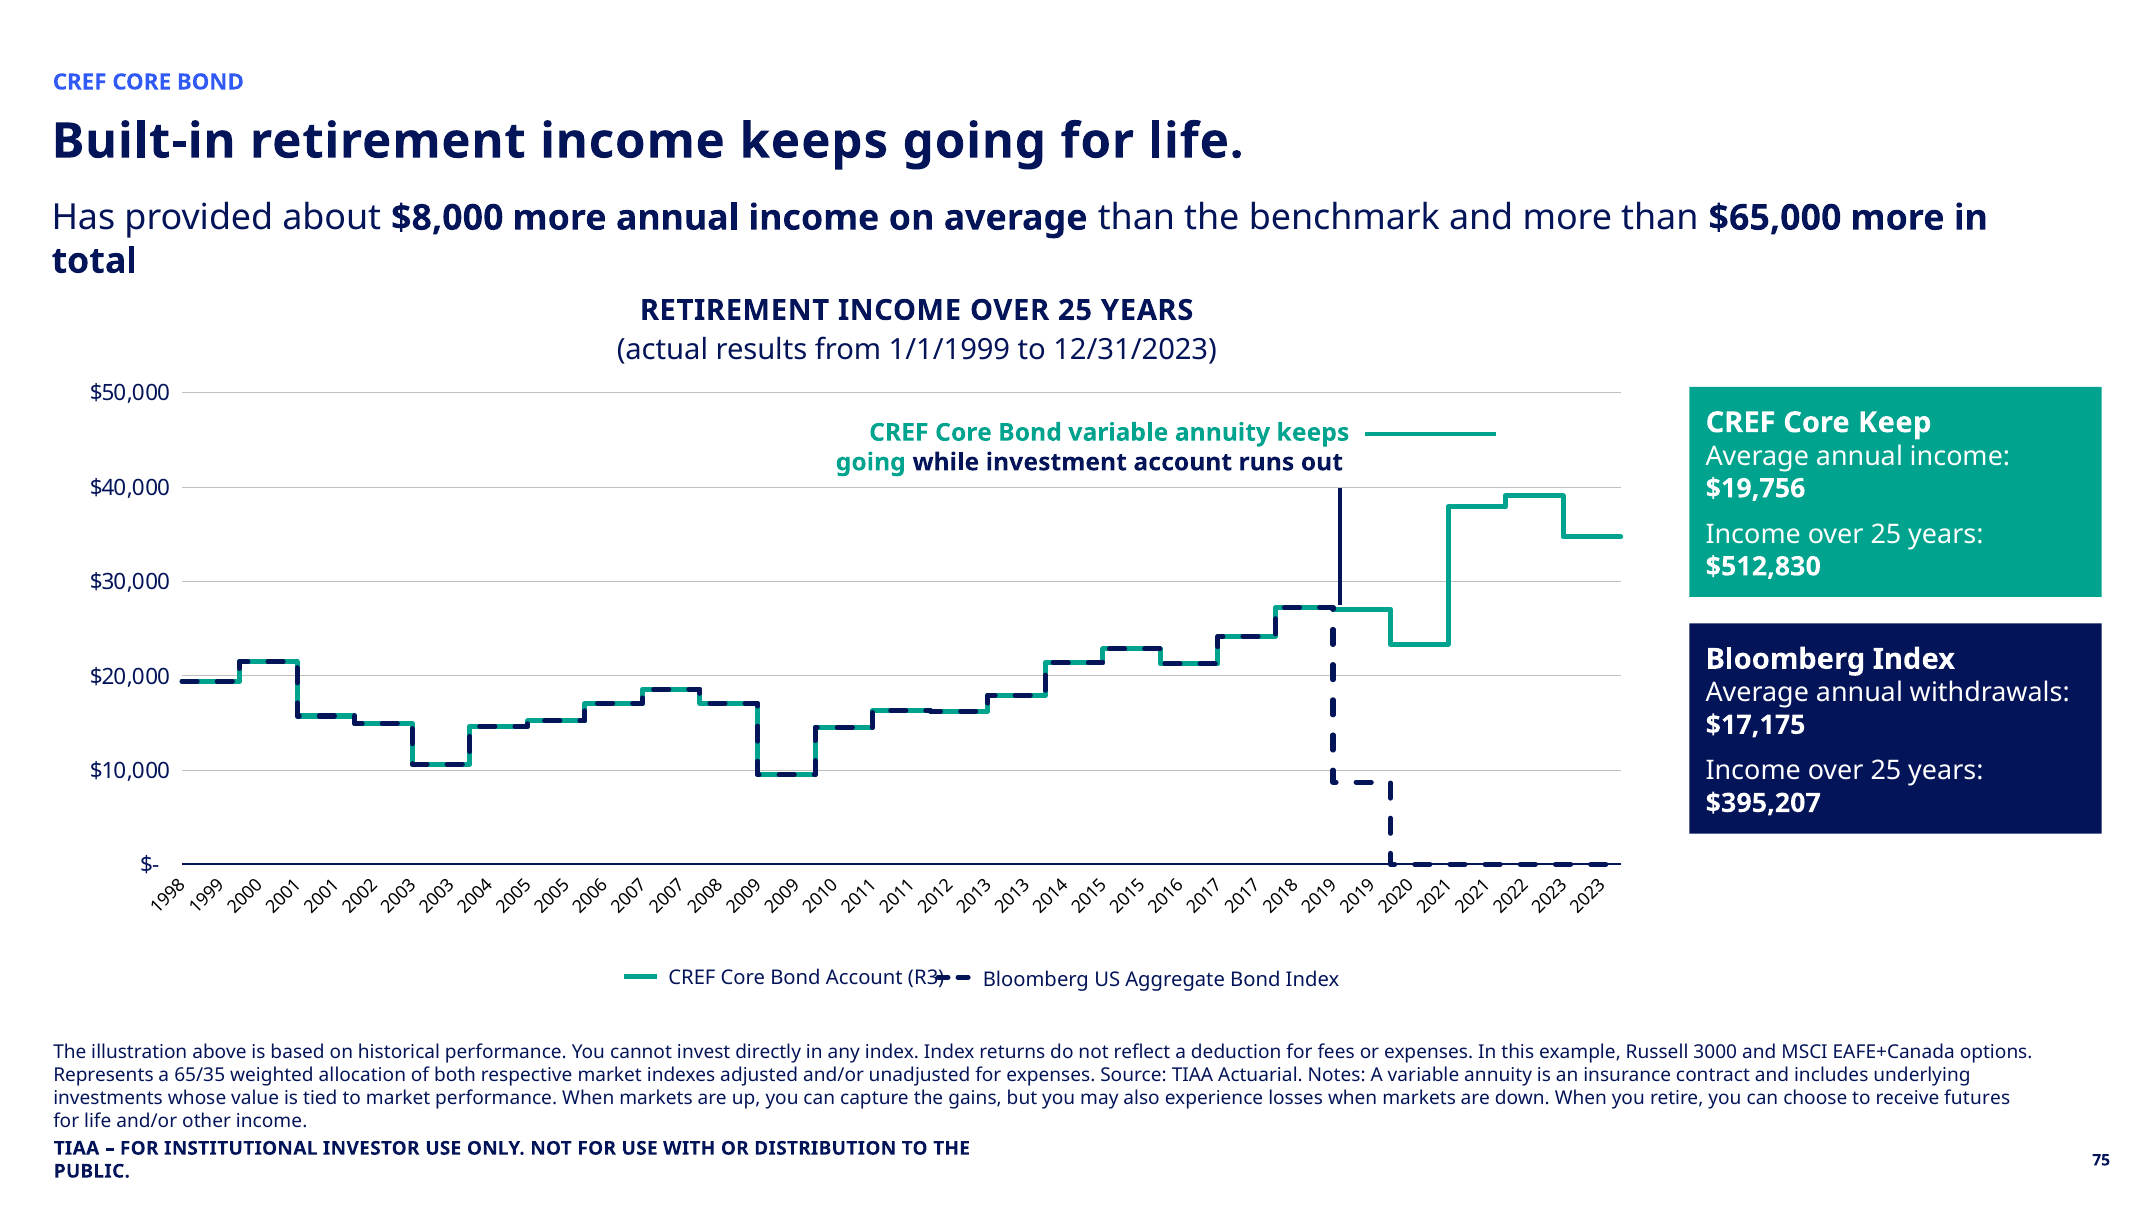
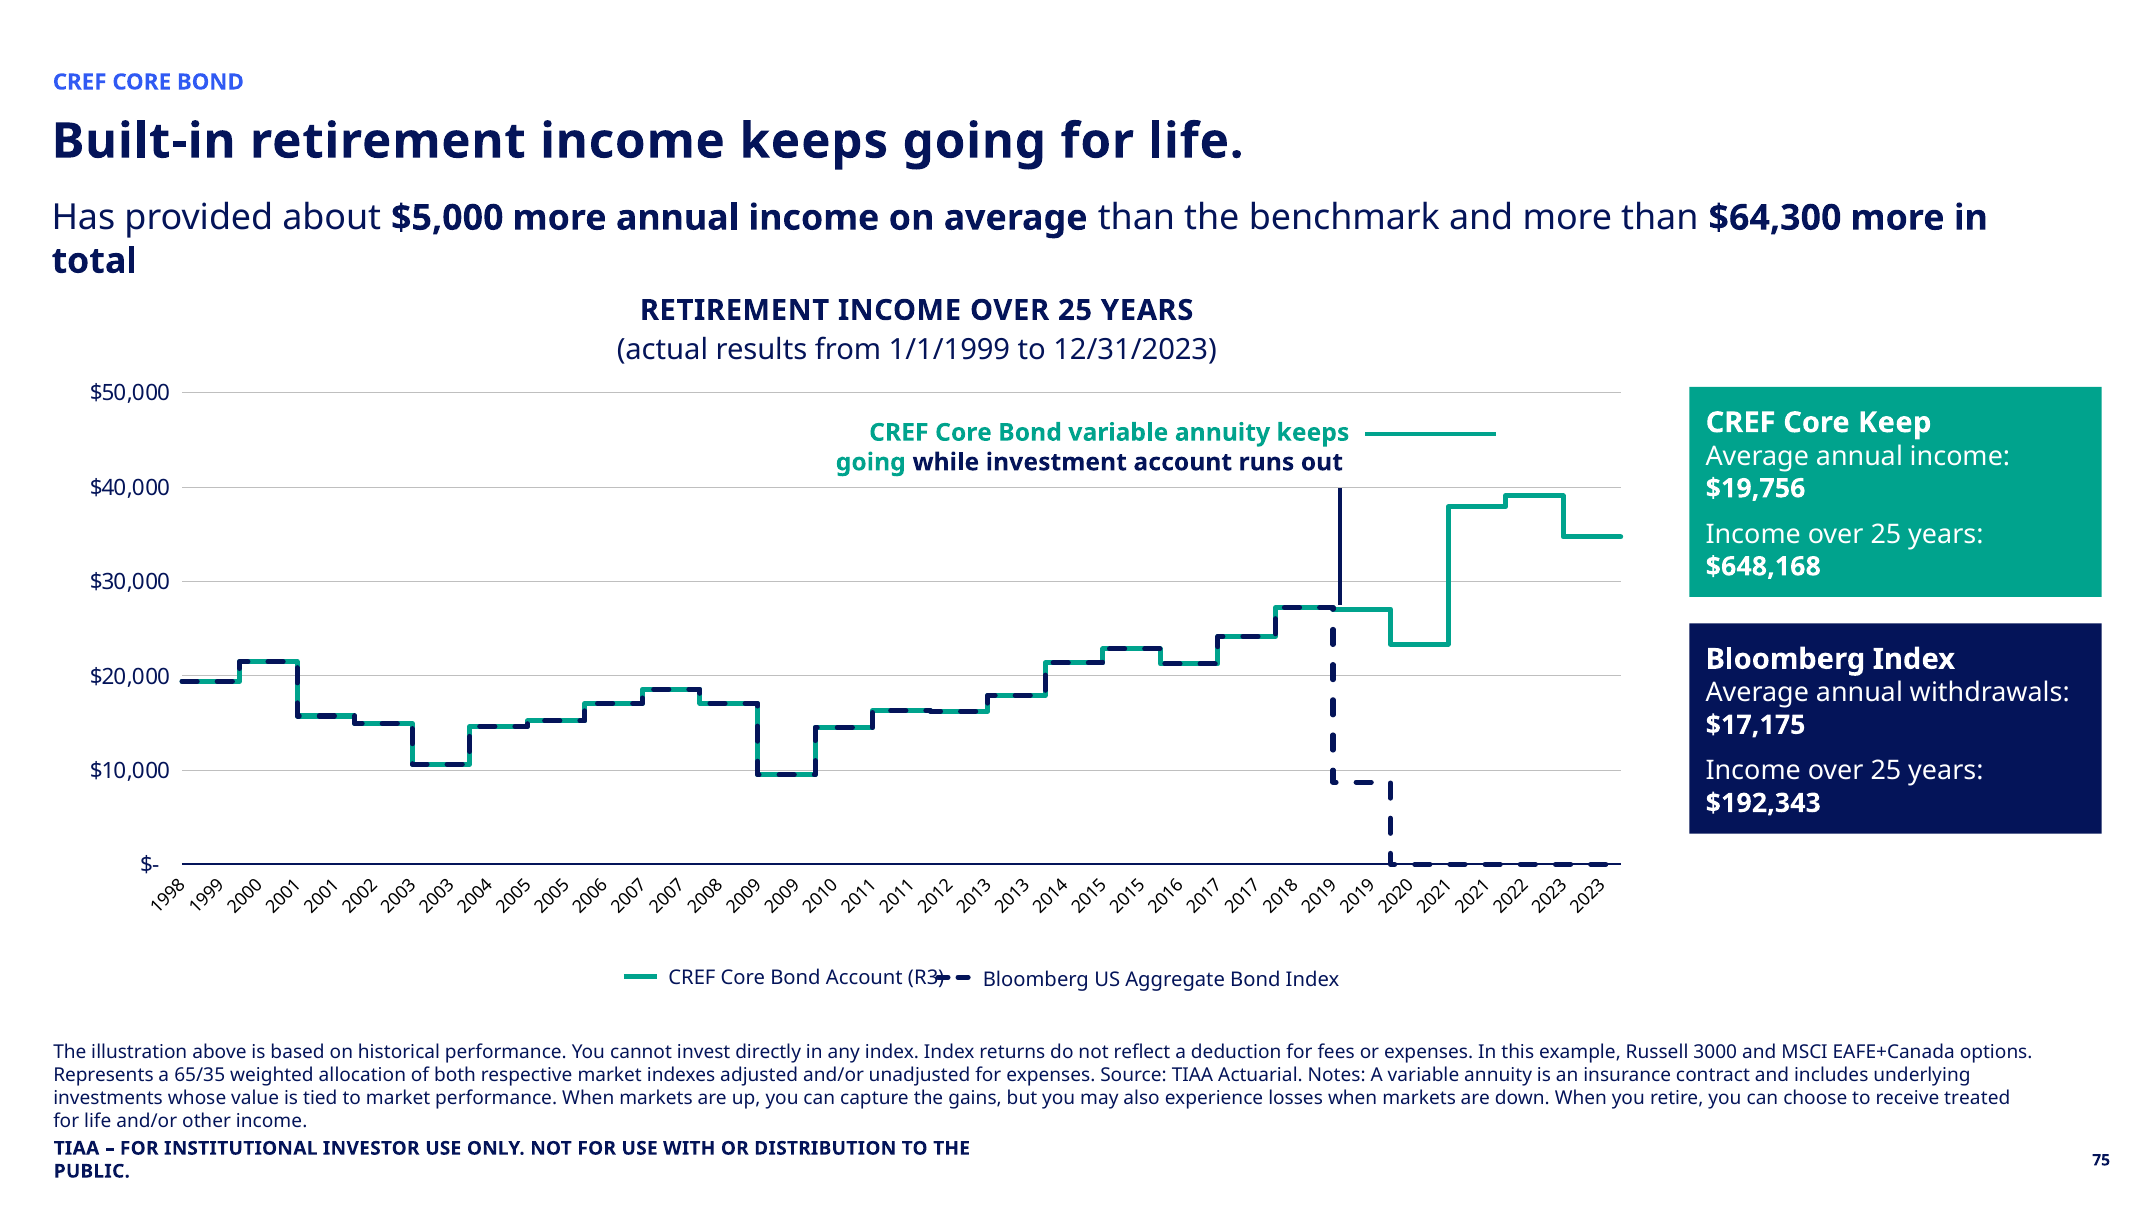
$8,000: $8,000 -> $5,000
$65,000: $65,000 -> $64,300
$512,830: $512,830 -> $648,168
$395,207: $395,207 -> $192,343
futures: futures -> treated
